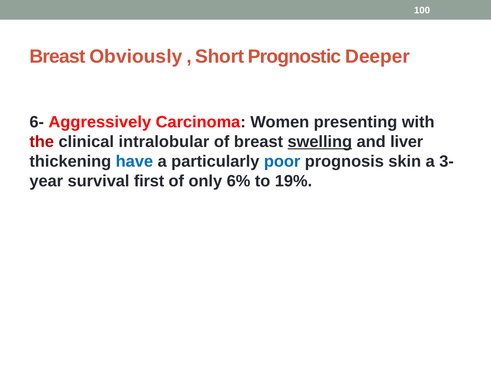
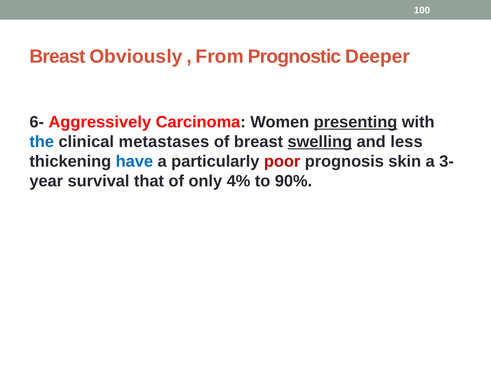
Short: Short -> From
presenting underline: none -> present
the colour: red -> blue
intralobular: intralobular -> metastases
liver: liver -> less
poor colour: blue -> red
first: first -> that
6%: 6% -> 4%
19%: 19% -> 90%
